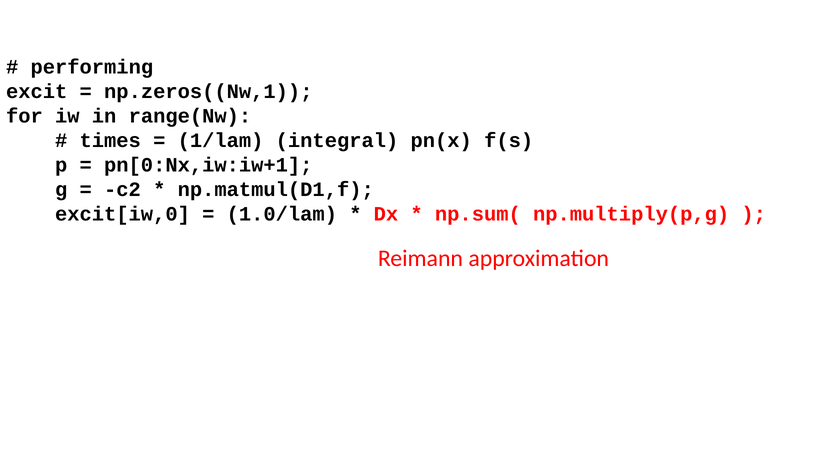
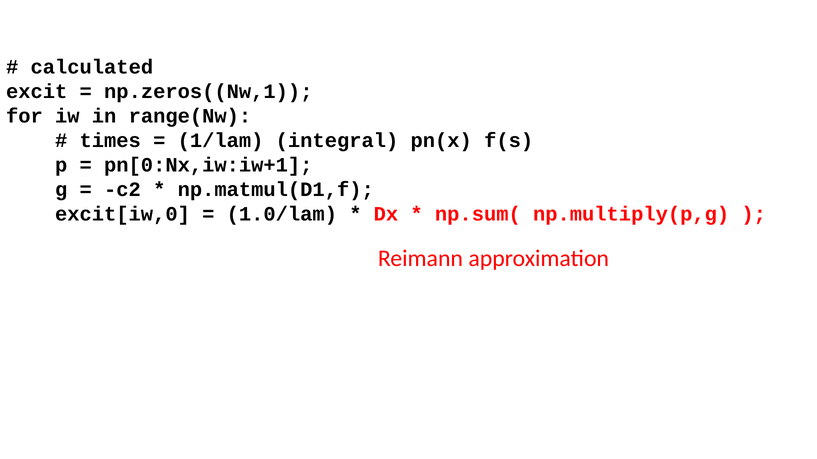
performing: performing -> calculated
